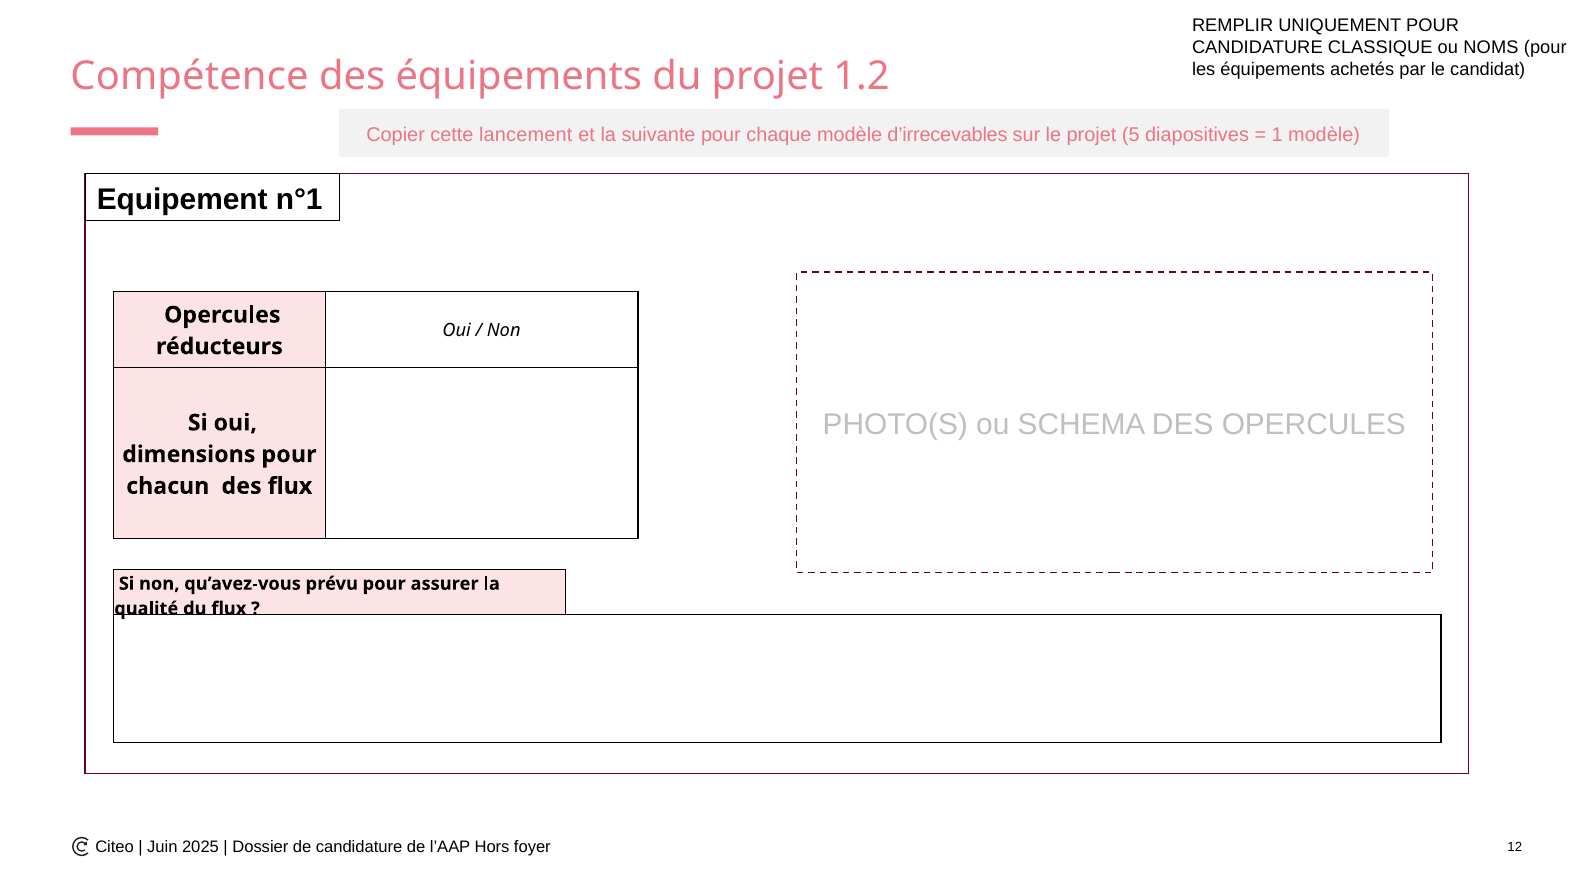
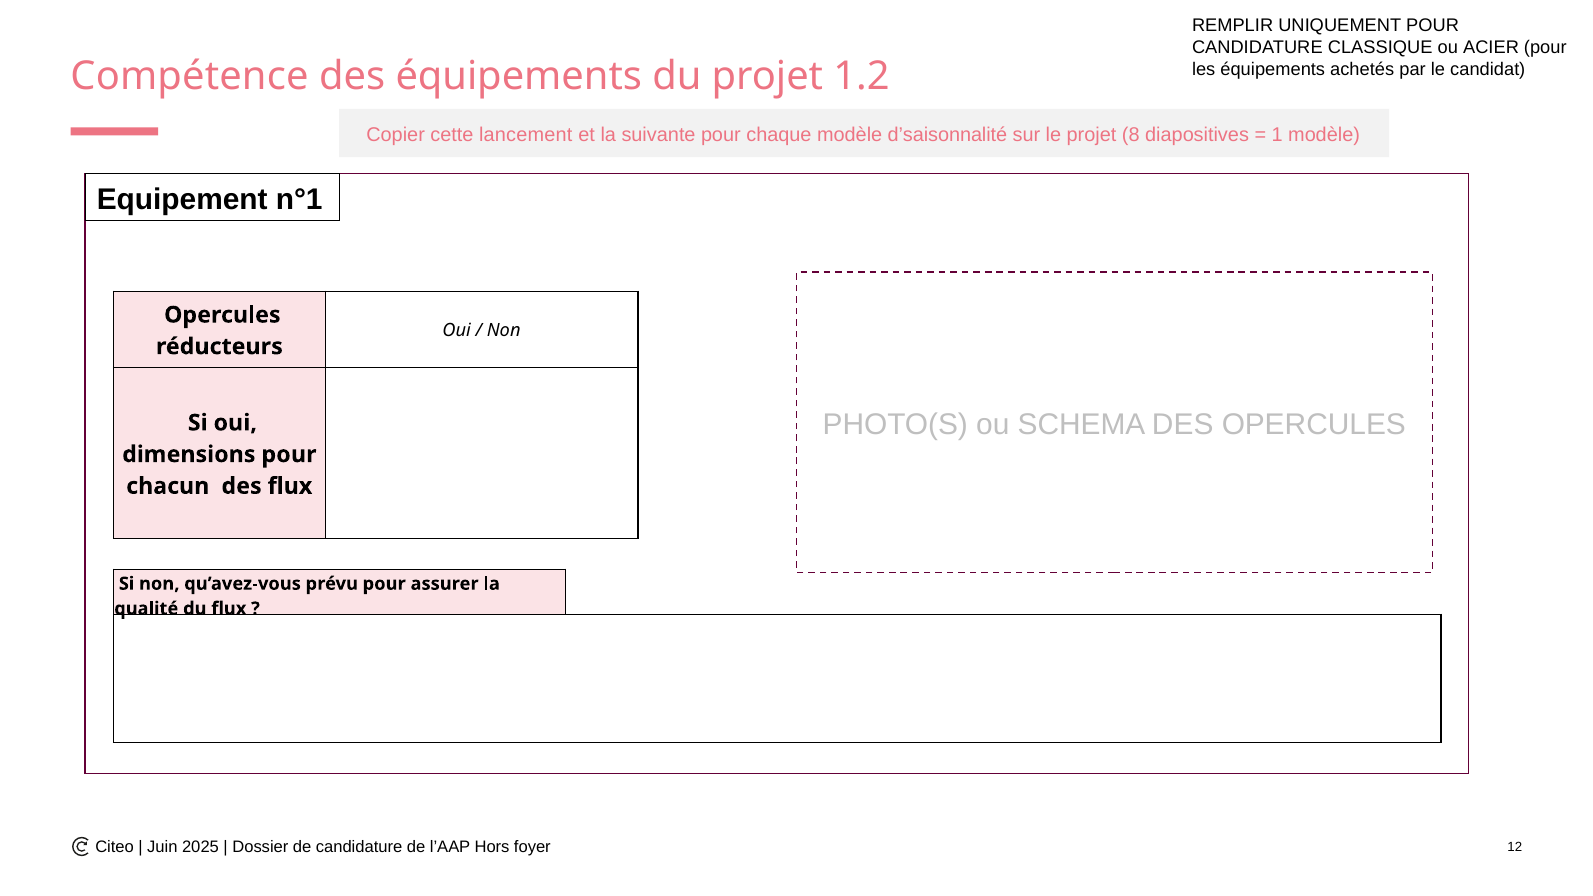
NOMS: NOMS -> ACIER
d’irrecevables: d’irrecevables -> d’saisonnalité
5: 5 -> 8
